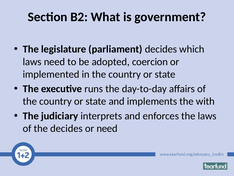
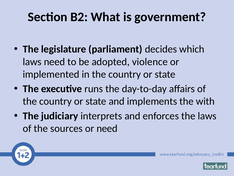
coercion: coercion -> violence
the decides: decides -> sources
